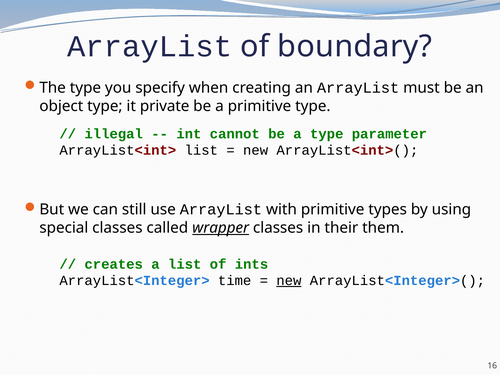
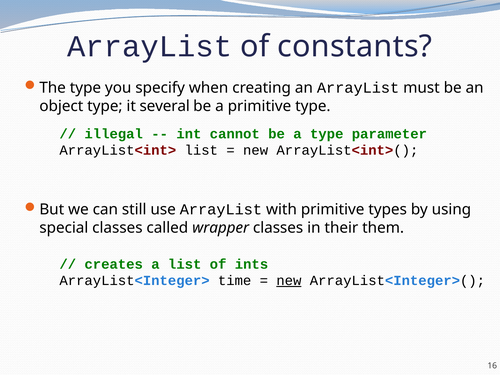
boundary: boundary -> constants
private: private -> several
wrapper underline: present -> none
